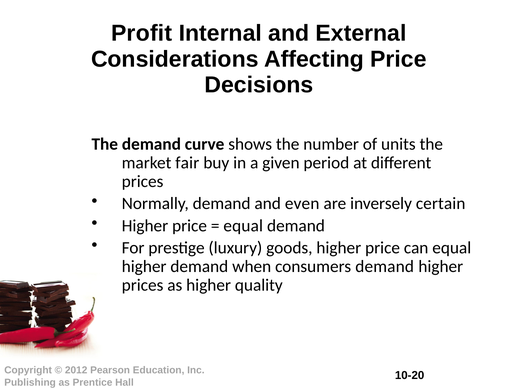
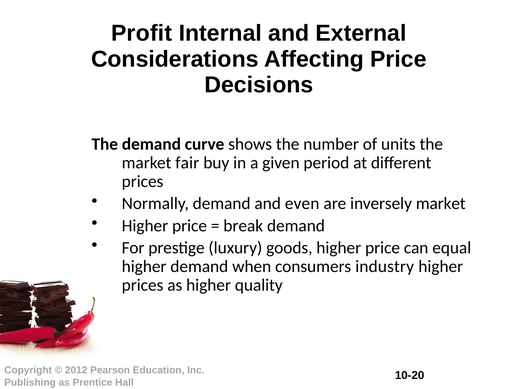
inversely certain: certain -> market
equal at (243, 225): equal -> break
consumers demand: demand -> industry
